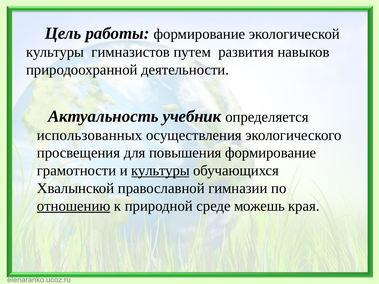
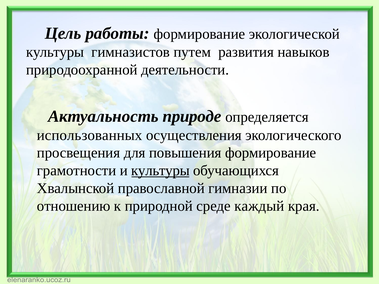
учебник: учебник -> природе
отношению underline: present -> none
можешь: можешь -> каждый
